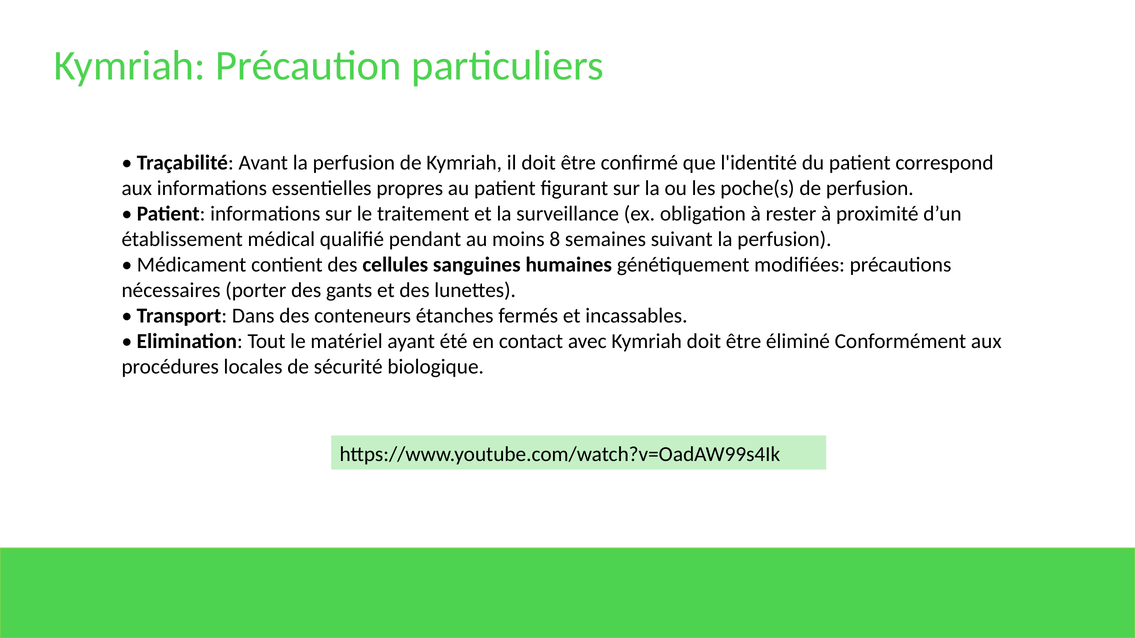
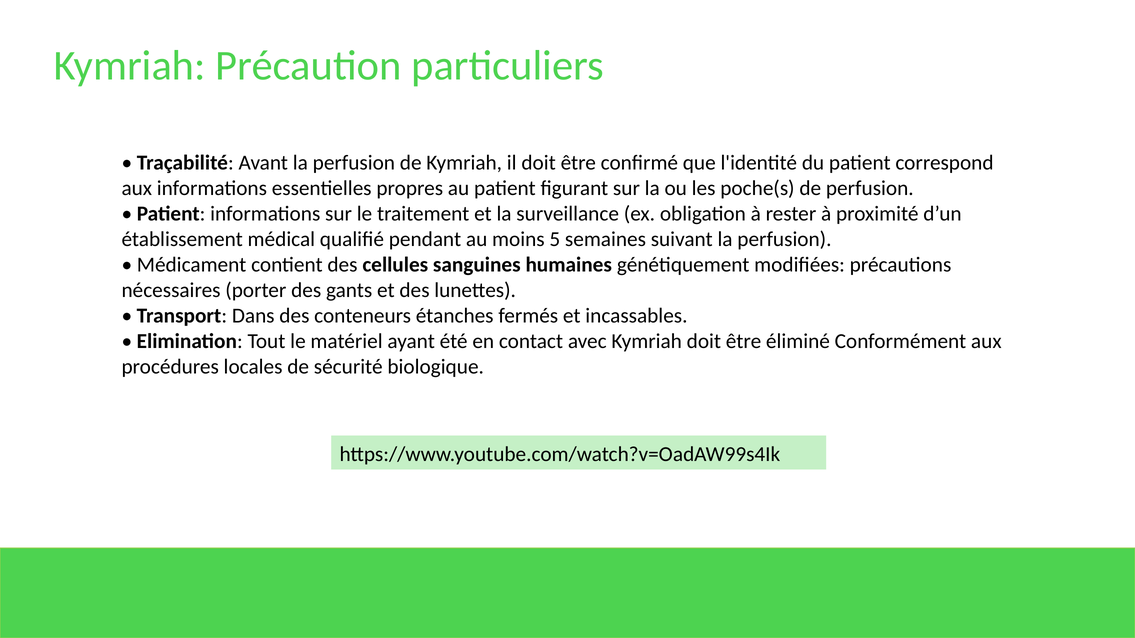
8: 8 -> 5
